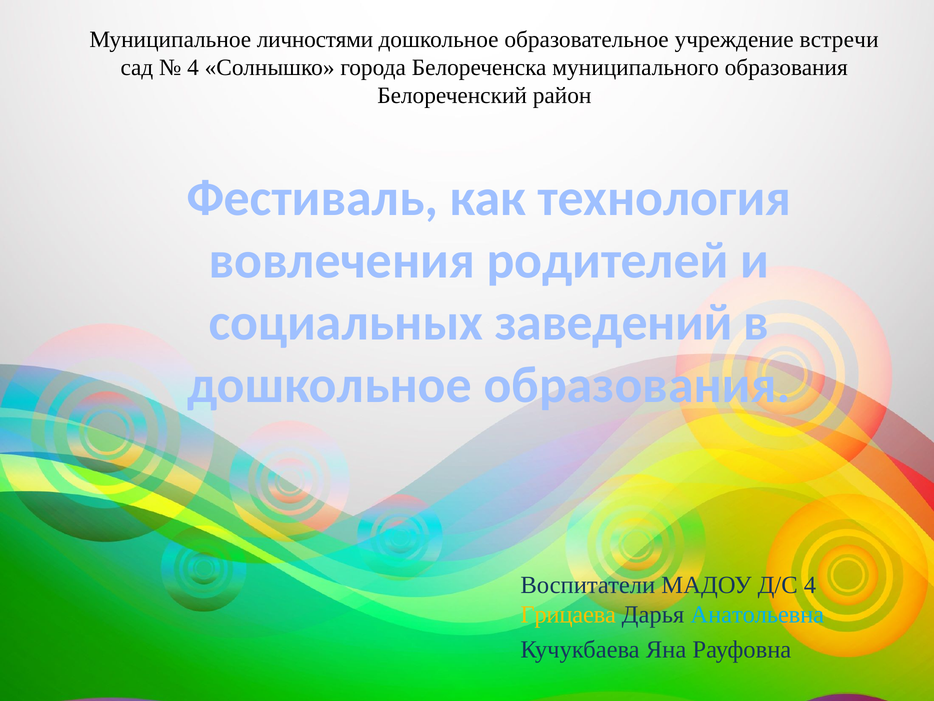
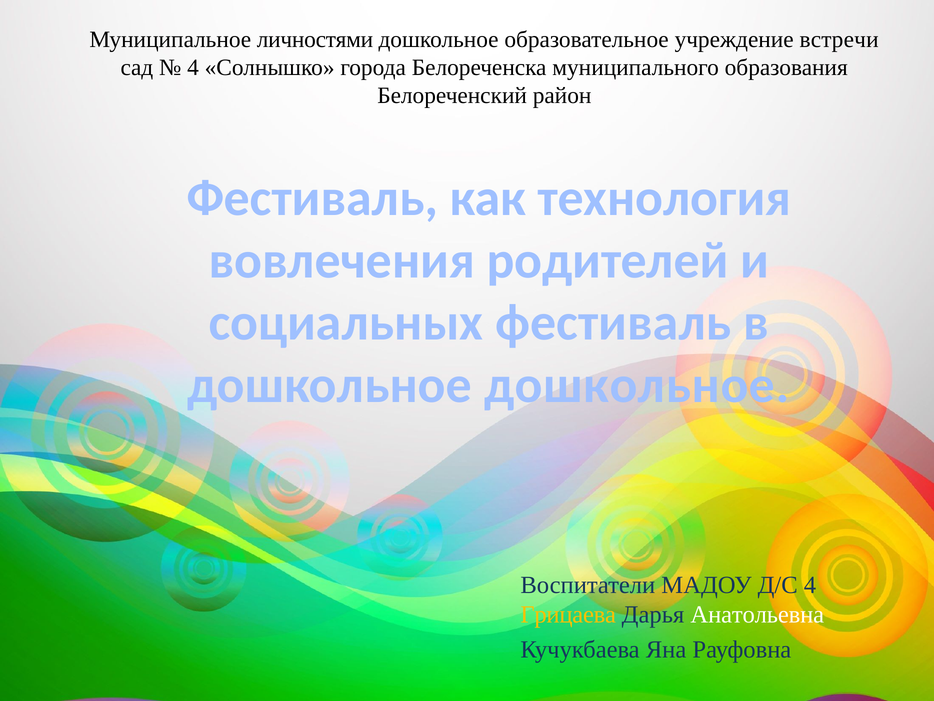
социальных заведений: заведений -> фестиваль
дошкольное образования: образования -> дошкольное
Анатольевна colour: light blue -> white
